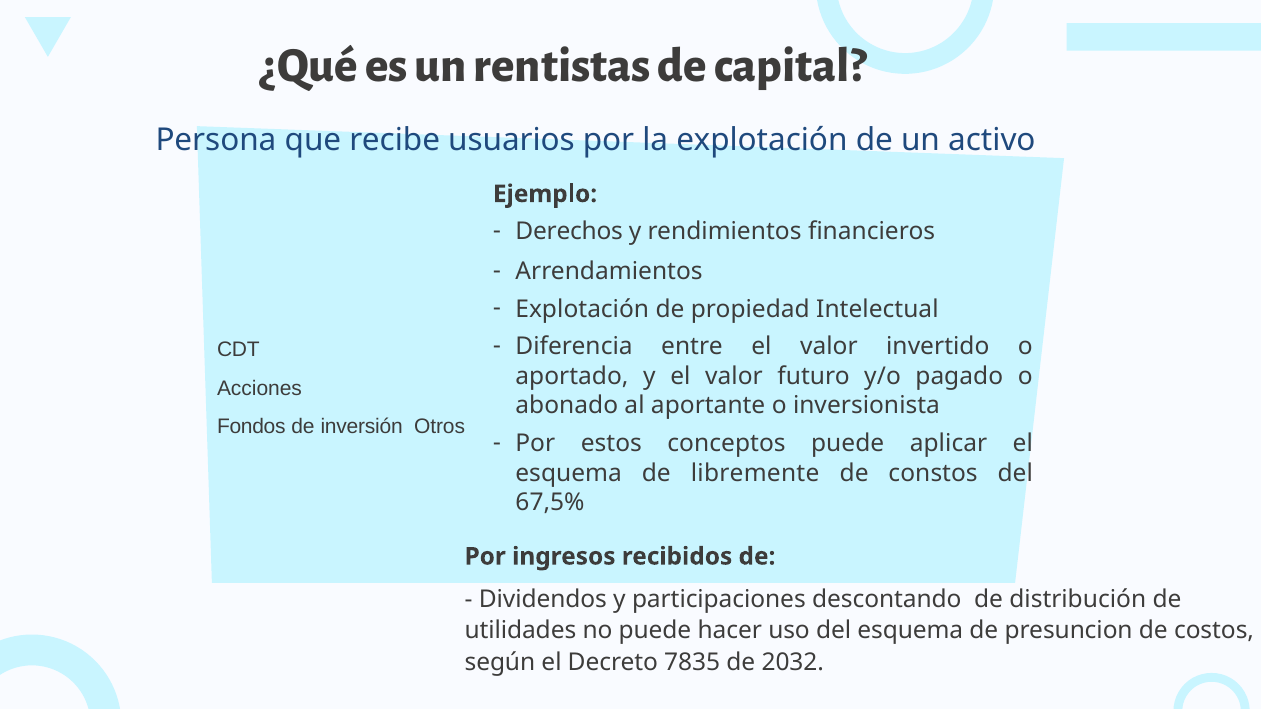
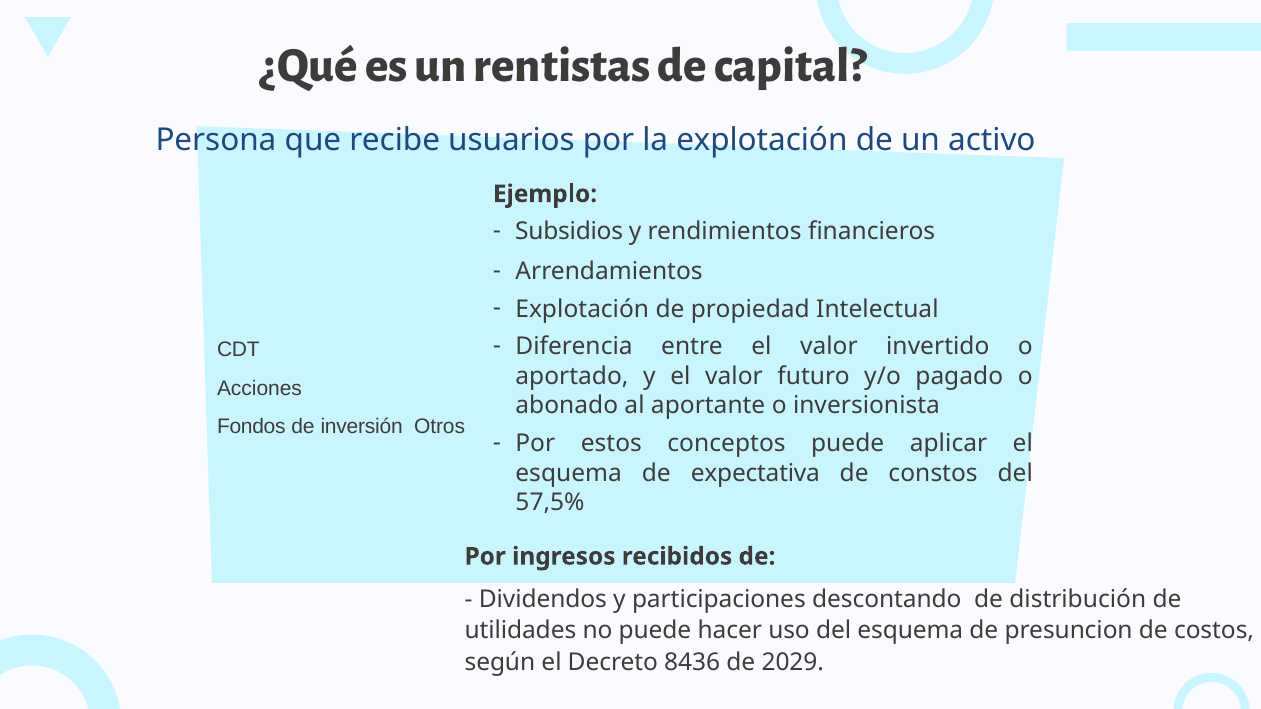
Derechos: Derechos -> Subsidios
libremente: libremente -> expectativa
67,5%: 67,5% -> 57,5%
7835: 7835 -> 8436
2032: 2032 -> 2029
